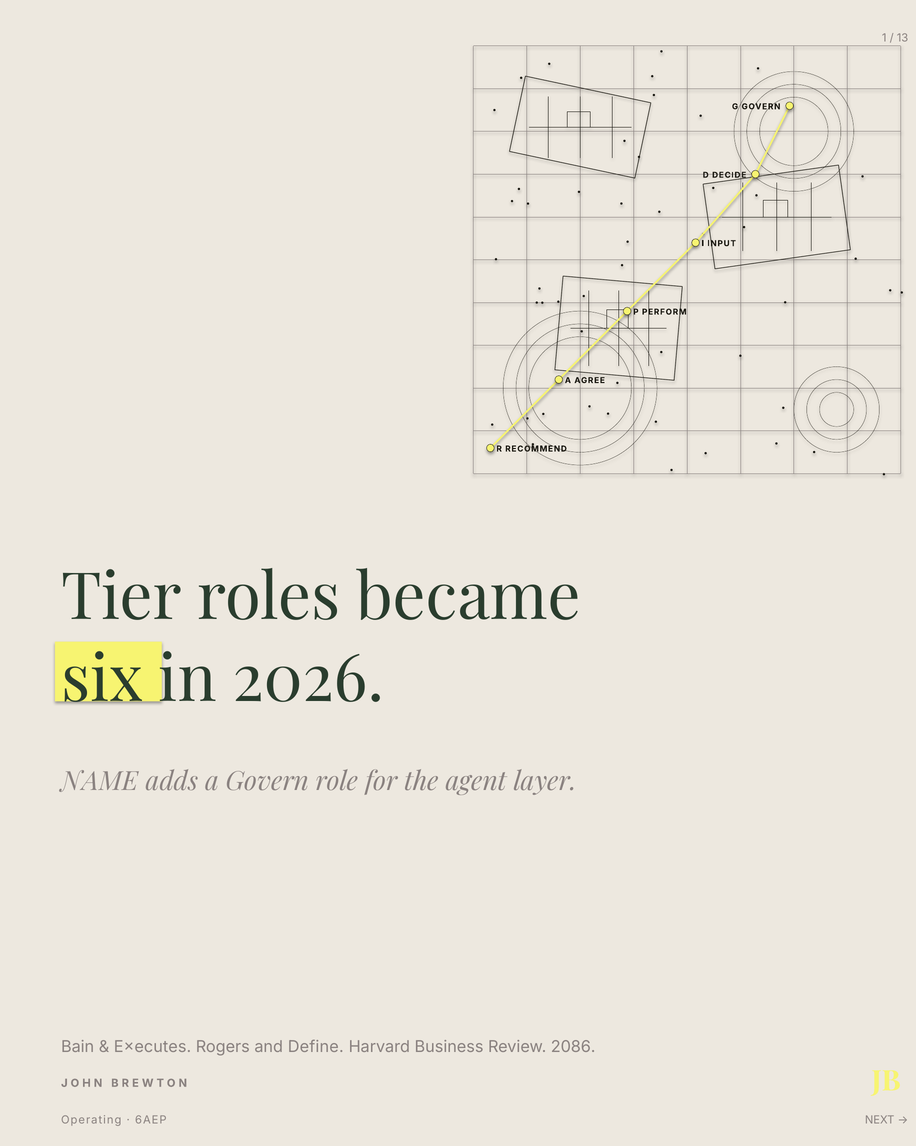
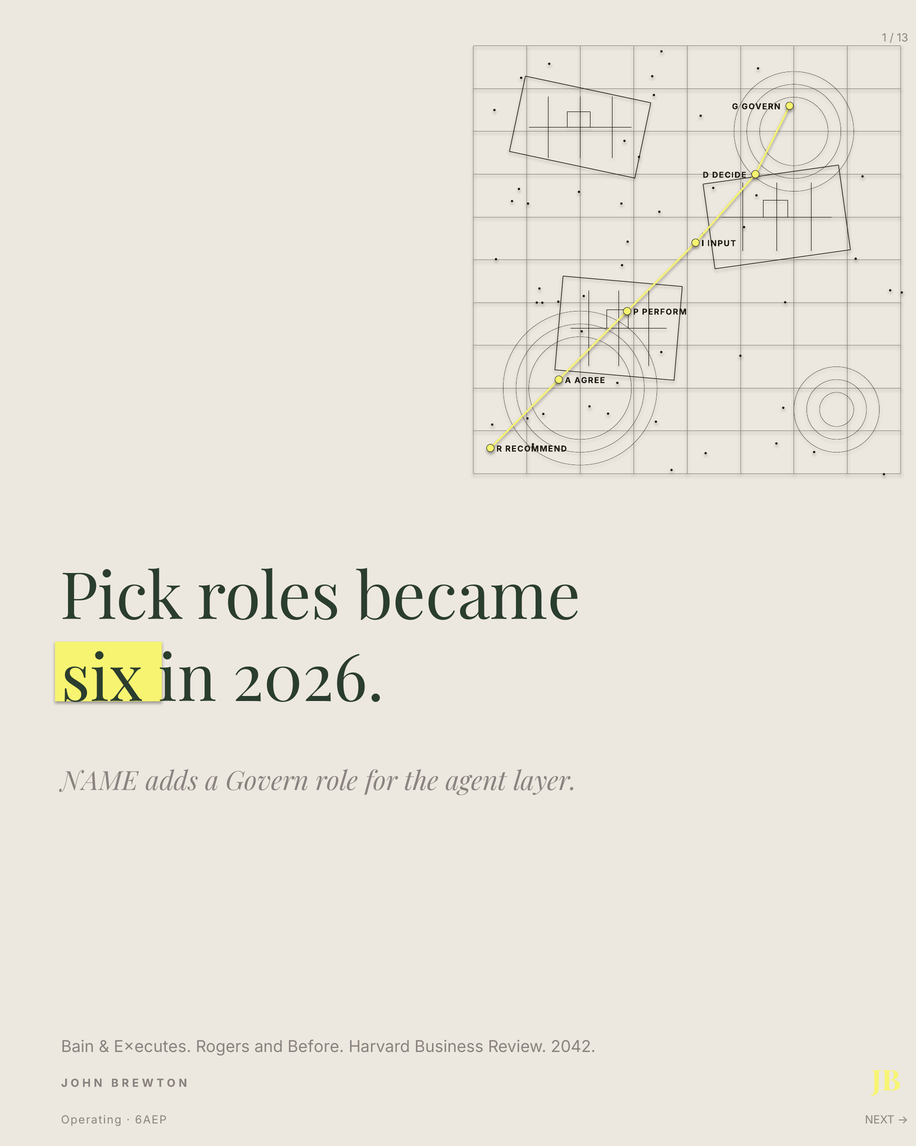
Tier: Tier -> Pick
Define: Define -> Before
2086: 2086 -> 2042
